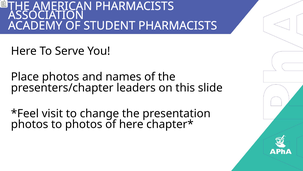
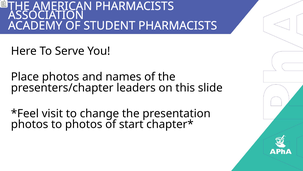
of here: here -> start
